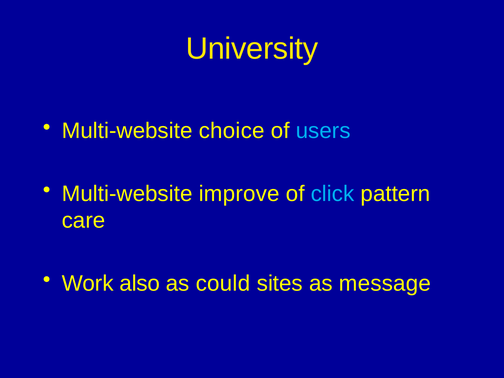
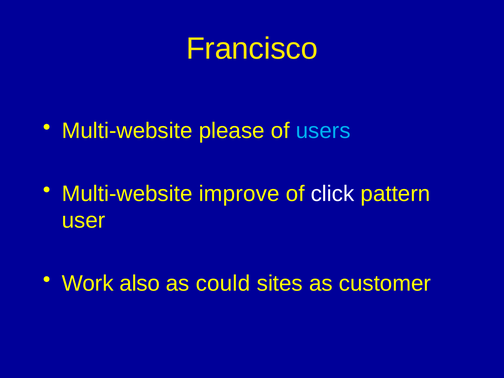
University: University -> Francisco
choice: choice -> please
click colour: light blue -> white
care: care -> user
message: message -> customer
